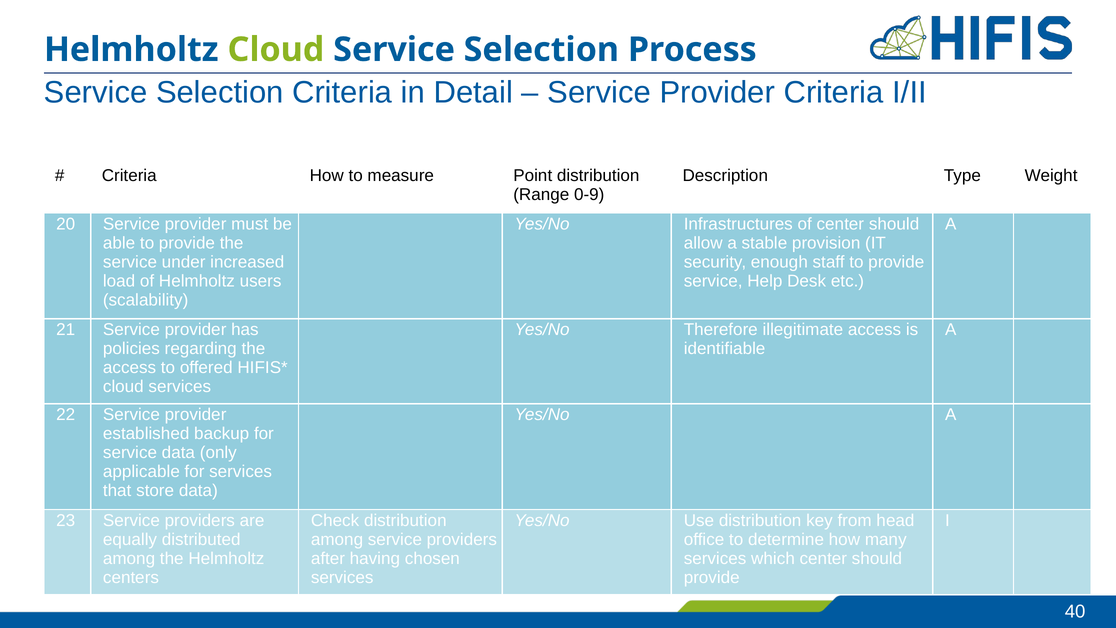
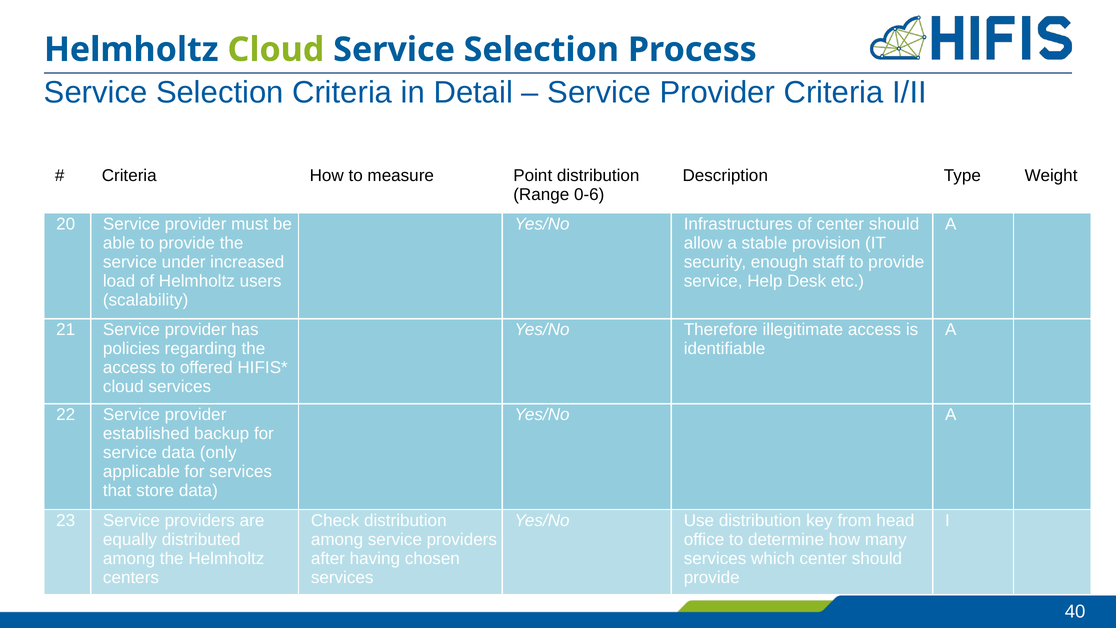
0-9: 0-9 -> 0-6
